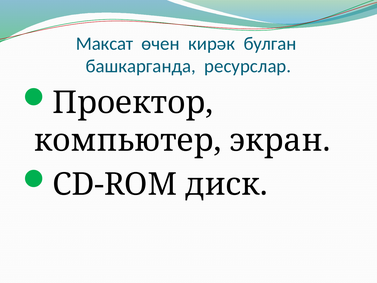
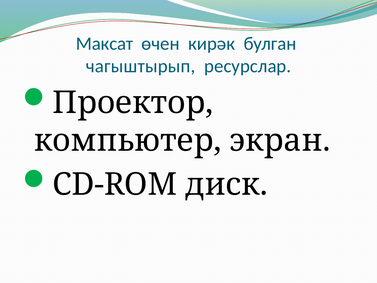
башкарганда: башкарганда -> чагыштырып
